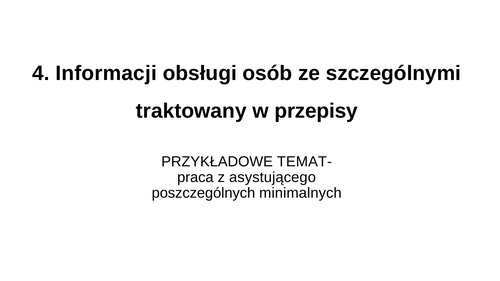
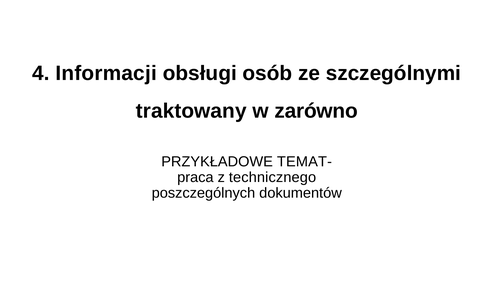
przepisy: przepisy -> zarówno
asystującego: asystującego -> technicznego
minimalnych: minimalnych -> dokumentów
